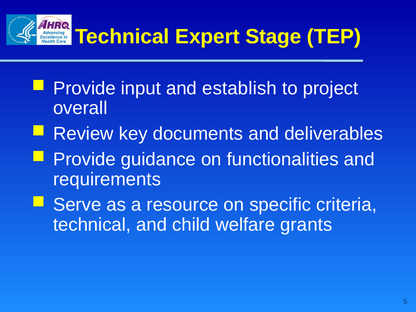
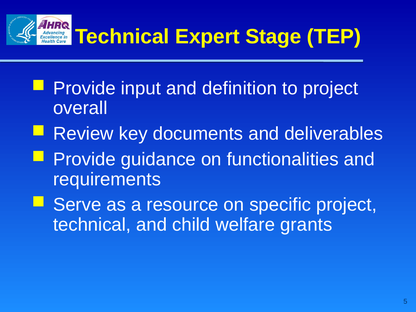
establish: establish -> definition
specific criteria: criteria -> project
